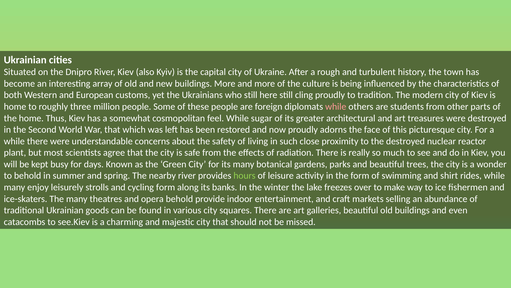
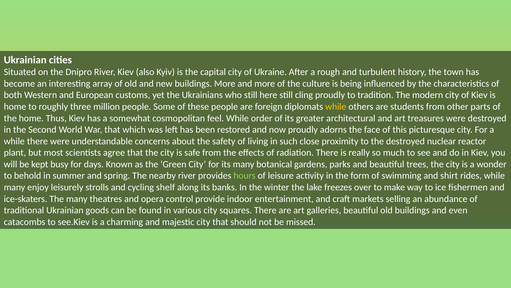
while at (336, 106) colour: pink -> yellow
sugar: sugar -> order
cycling form: form -> shelf
opera behold: behold -> control
